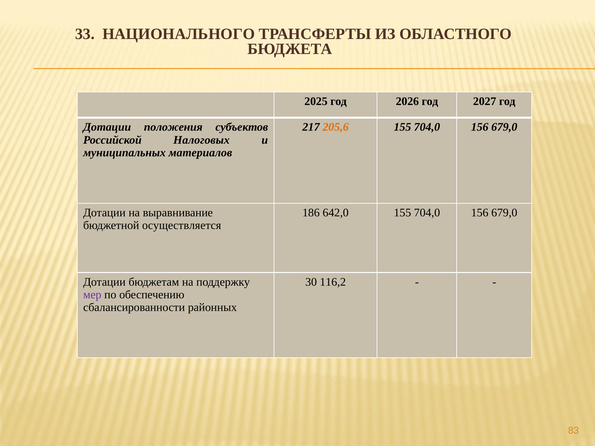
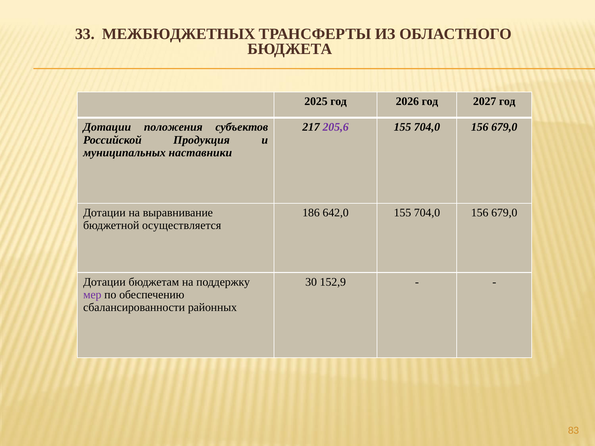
НАЦИОНАЛЬНОГО: НАЦИОНАЛЬНОГО -> МЕЖБЮДЖЕТНЫХ
205,6 colour: orange -> purple
Налоговых: Налоговых -> Продукция
материалов: материалов -> наставники
116,2: 116,2 -> 152,9
